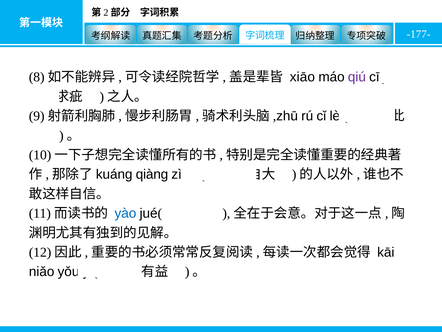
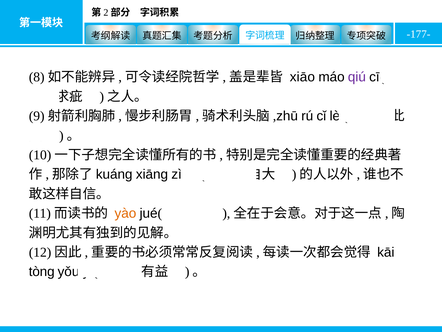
qiàng: qiàng -> xiāng
yào colour: blue -> orange
niǎo: niǎo -> tòng
